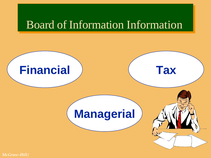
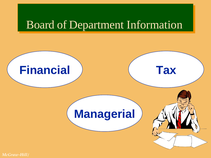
of Information: Information -> Department
